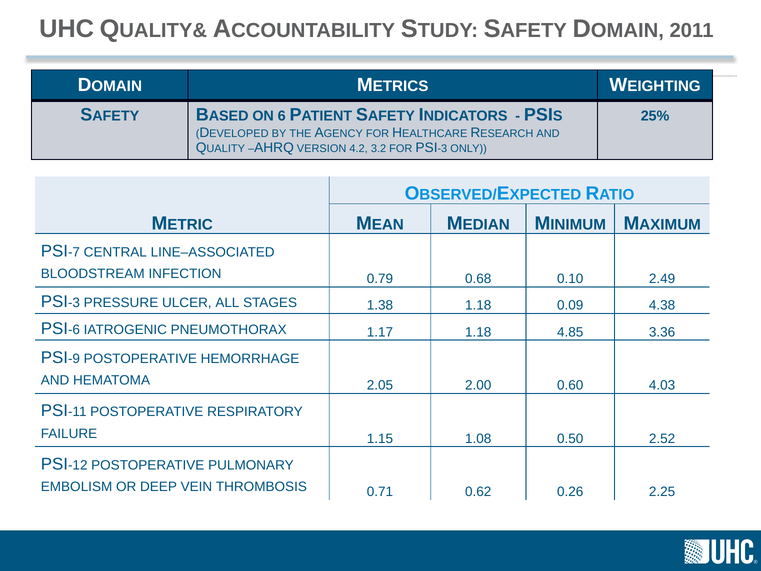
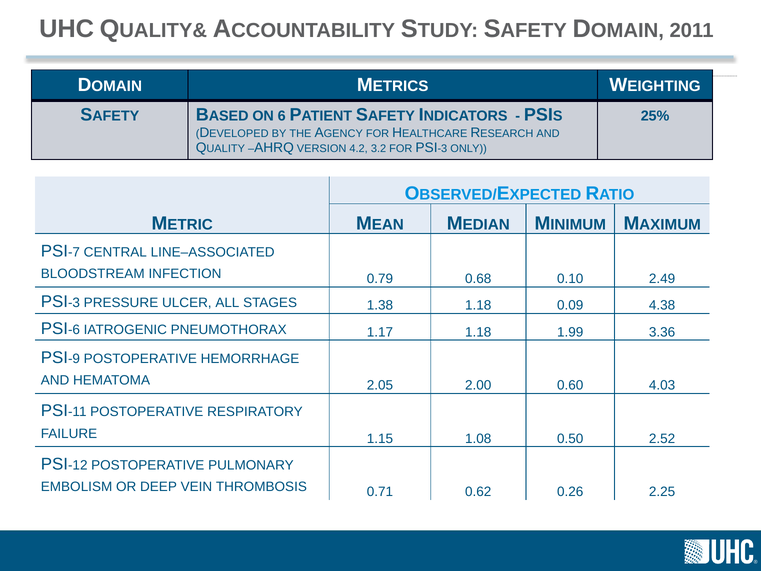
4.85: 4.85 -> 1.99
